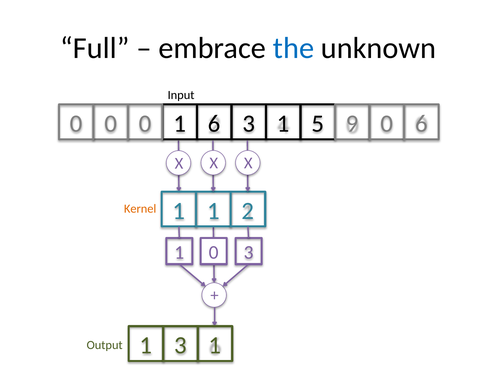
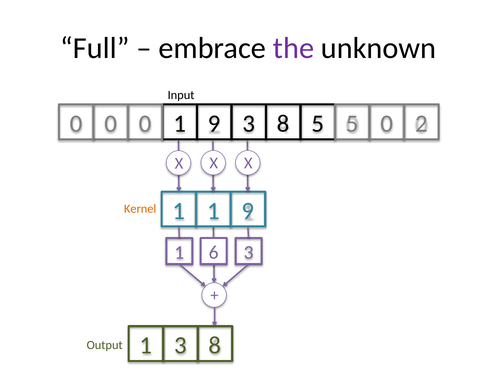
the colour: blue -> purple
6 at (214, 124): 6 -> 9
1 at (283, 124): 1 -> 8
0 9: 9 -> 5
0 6: 6 -> 2
1 1 2: 2 -> 9
1 0: 0 -> 6
1 3 1: 1 -> 8
